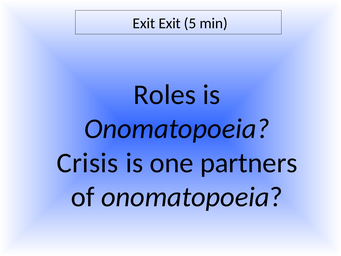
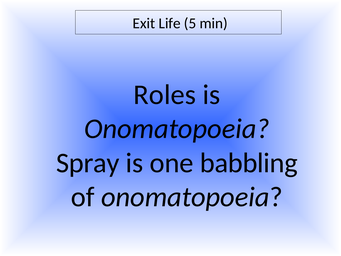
Exit Exit: Exit -> Life
Crisis: Crisis -> Spray
partners: partners -> babbling
